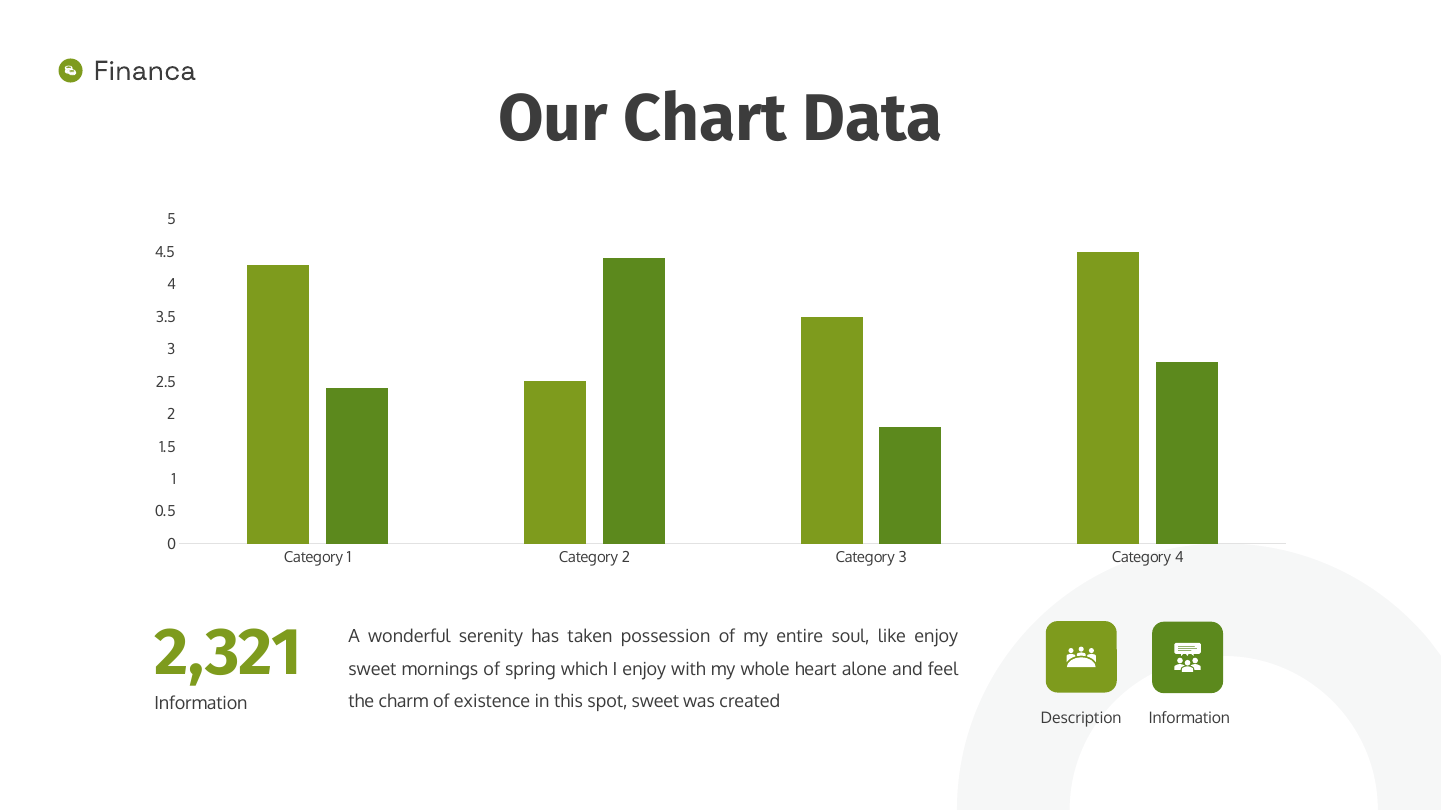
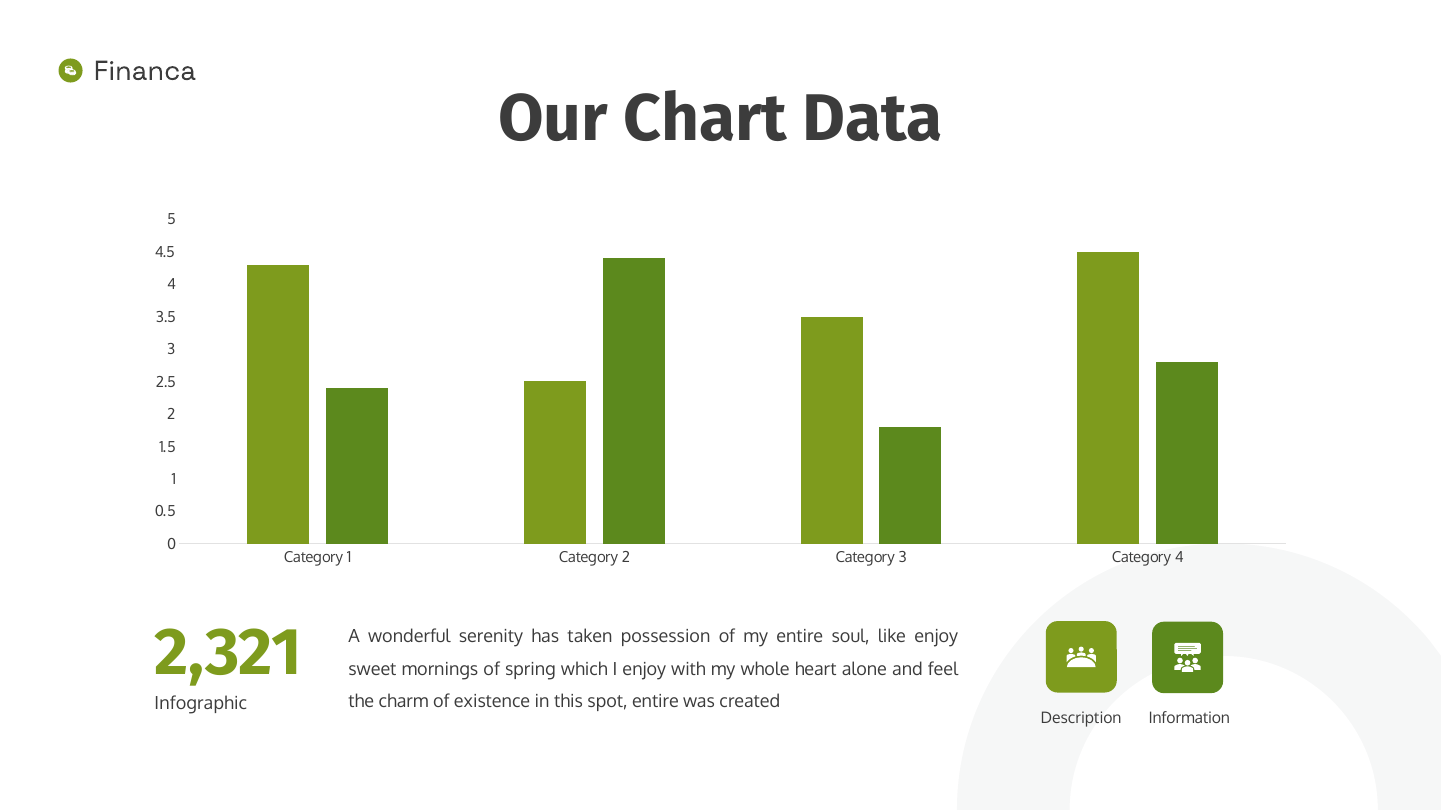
spot sweet: sweet -> entire
Information at (201, 704): Information -> Infographic
